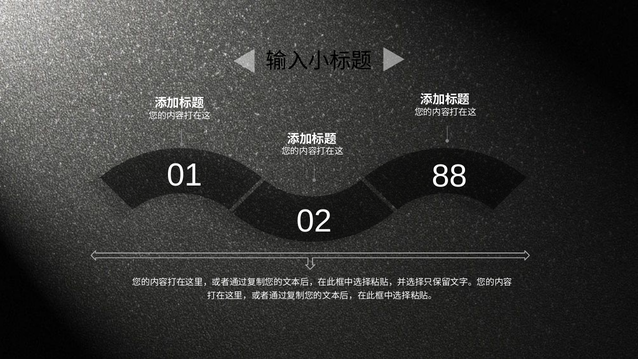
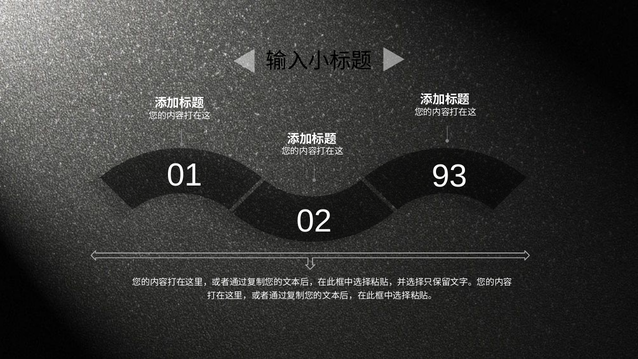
88: 88 -> 93
